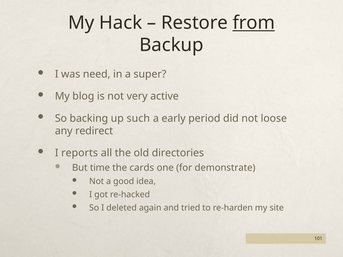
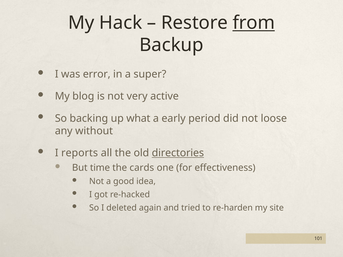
need: need -> error
such: such -> what
redirect: redirect -> without
directories underline: none -> present
demonstrate: demonstrate -> effectiveness
